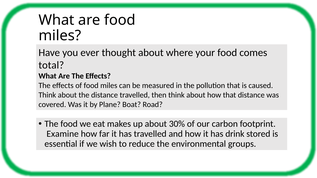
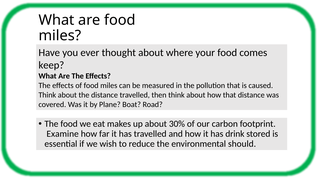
total: total -> keep
groups: groups -> should
